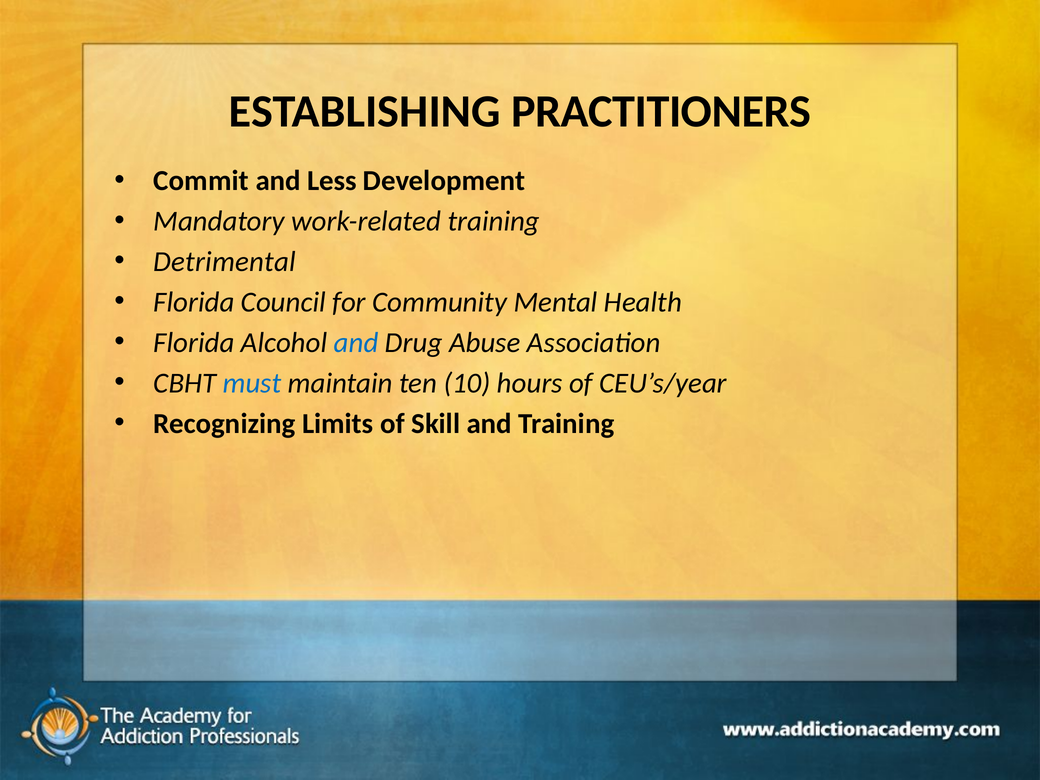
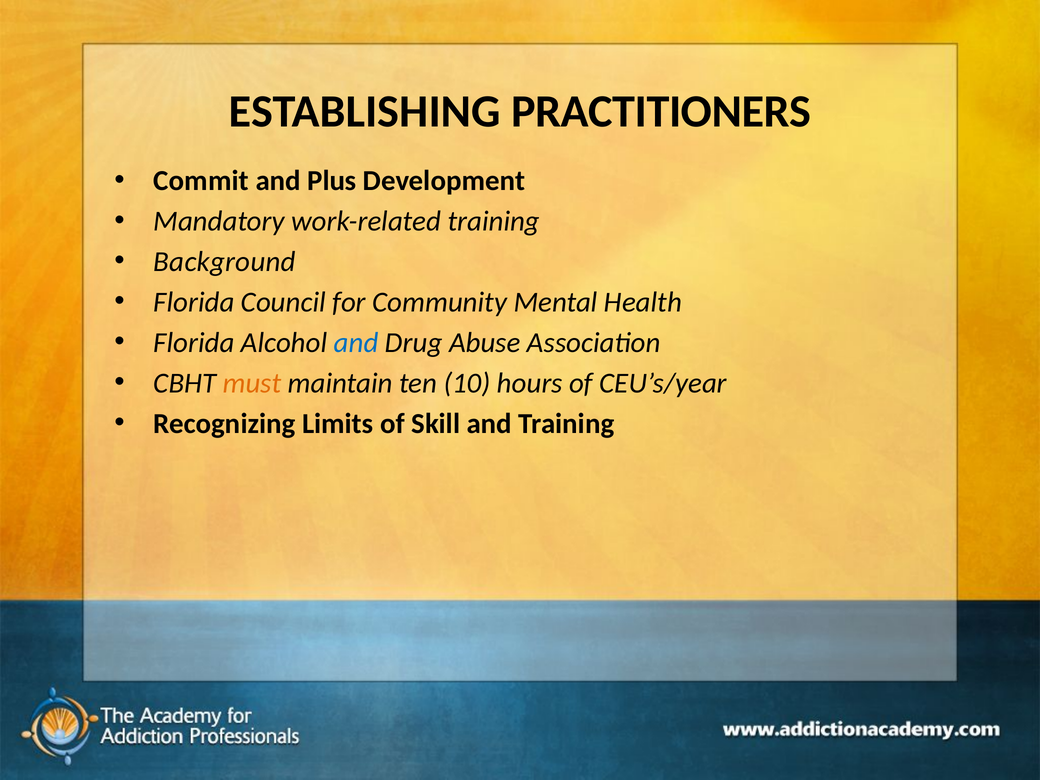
Less: Less -> Plus
Detrimental: Detrimental -> Background
must colour: blue -> orange
